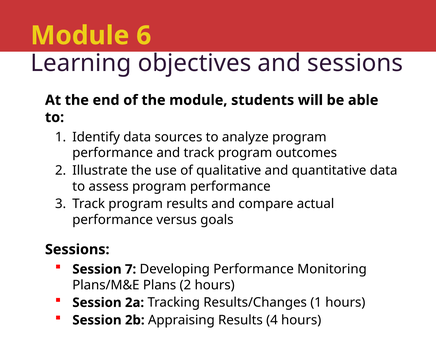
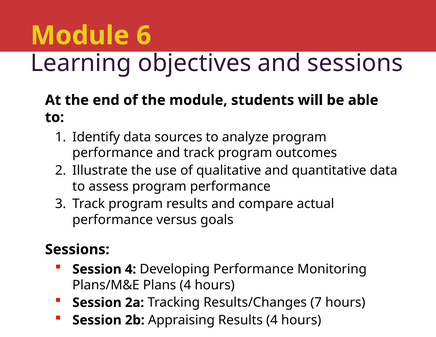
Session 7: 7 -> 4
Plans 2: 2 -> 4
Results/Changes 1: 1 -> 7
